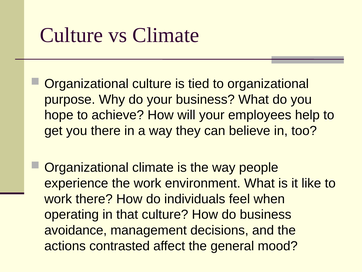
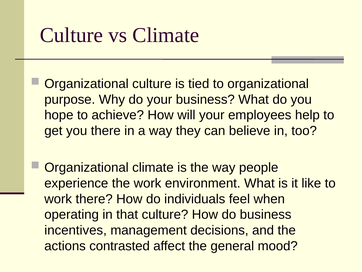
avoidance: avoidance -> incentives
